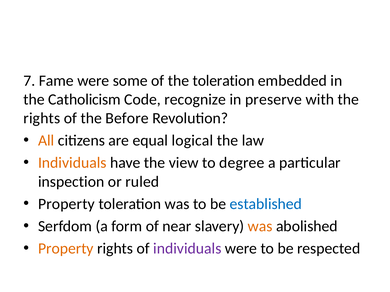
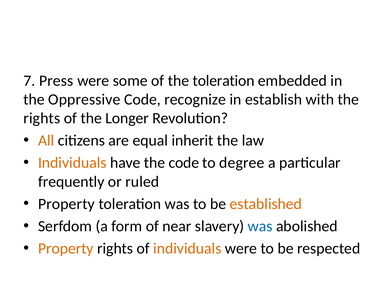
Fame: Fame -> Press
Catholicism: Catholicism -> Oppressive
preserve: preserve -> establish
Before: Before -> Longer
logical: logical -> inherit
the view: view -> code
inspection: inspection -> frequently
established colour: blue -> orange
was at (260, 227) colour: orange -> blue
individuals at (187, 249) colour: purple -> orange
